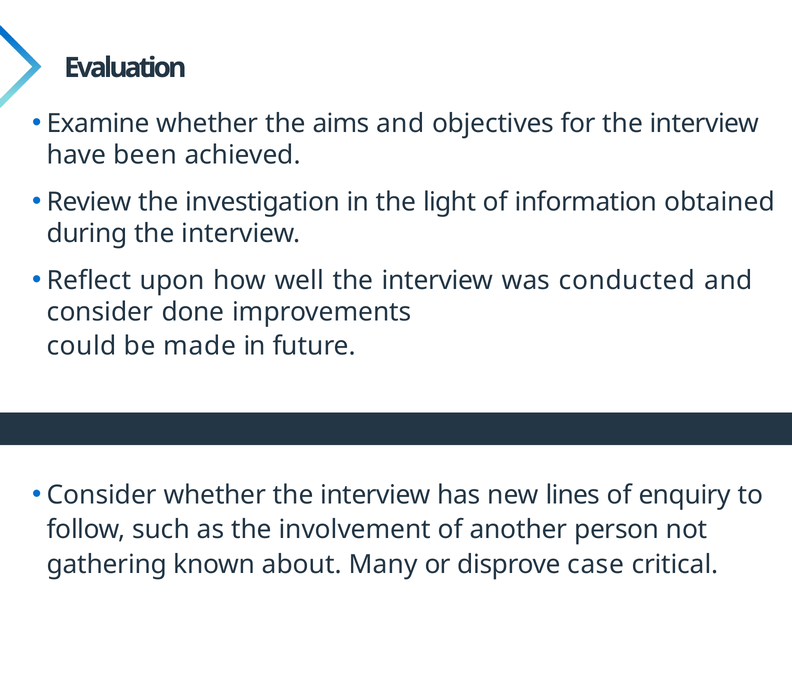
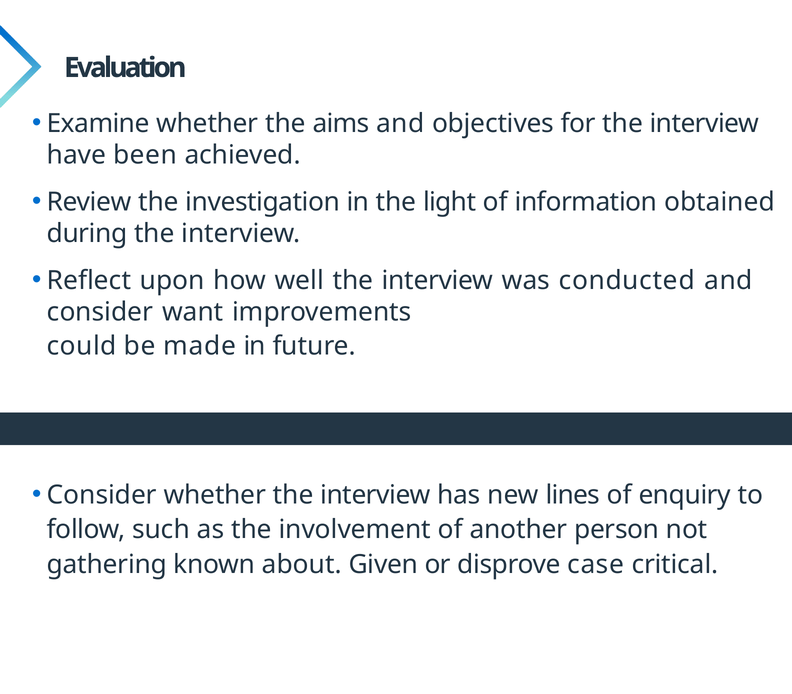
done: done -> want
Many: Many -> Given
